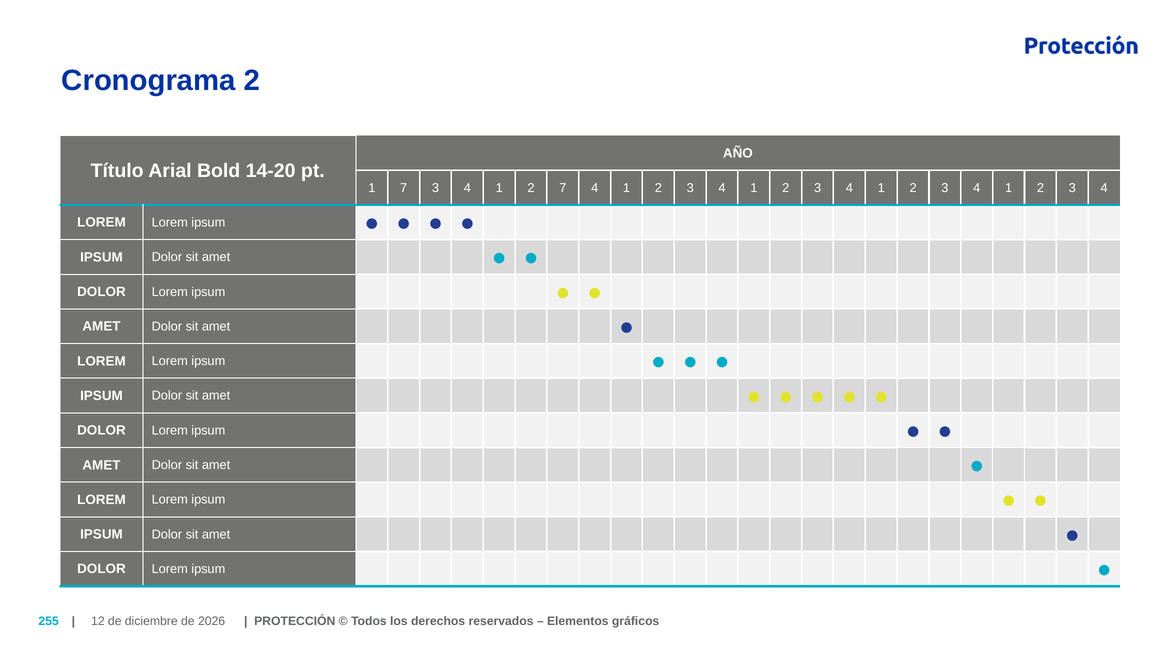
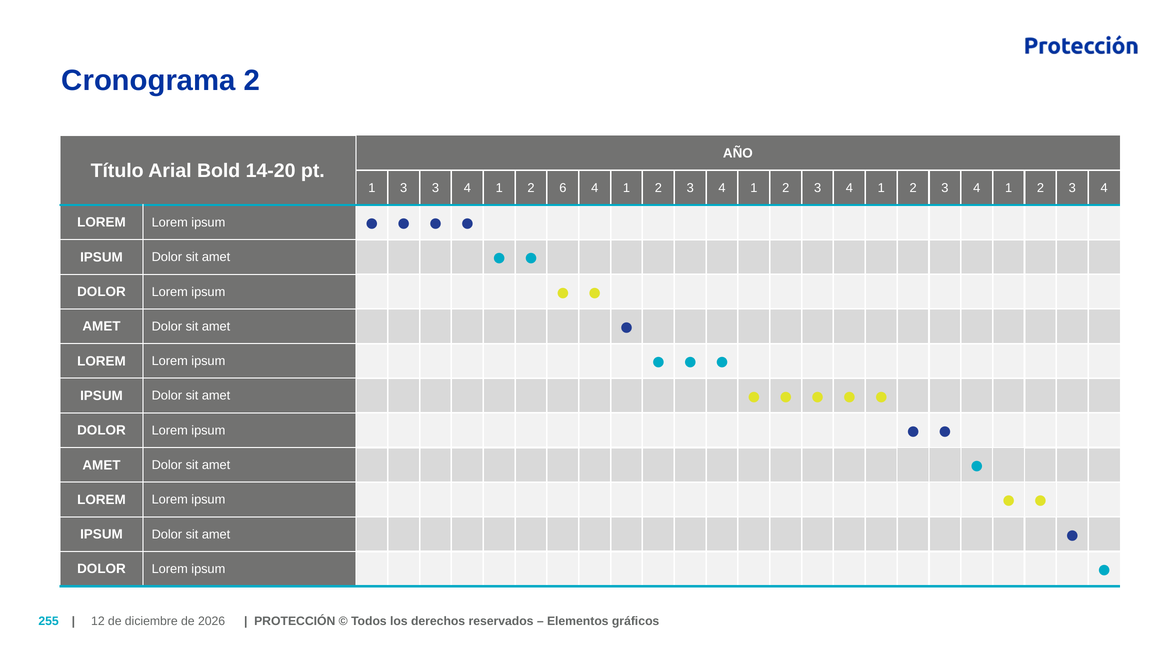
1 7: 7 -> 3
2 7: 7 -> 6
